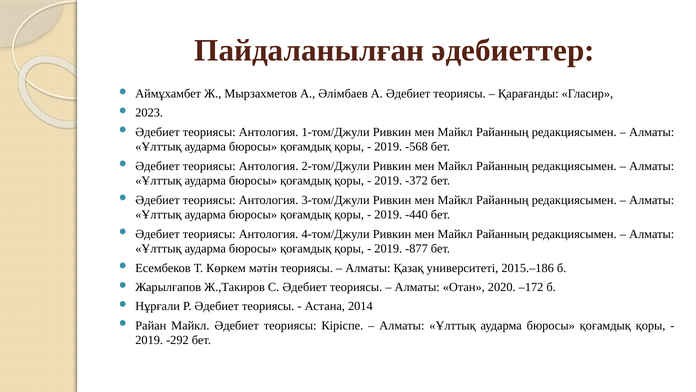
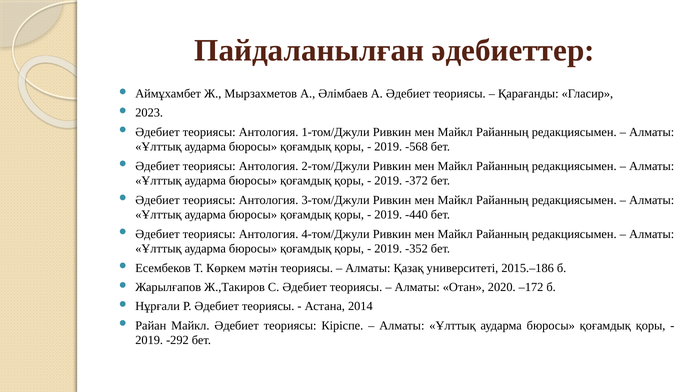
-877: -877 -> -352
